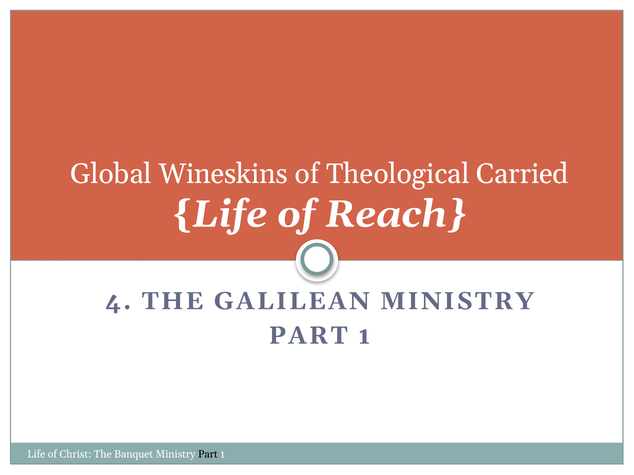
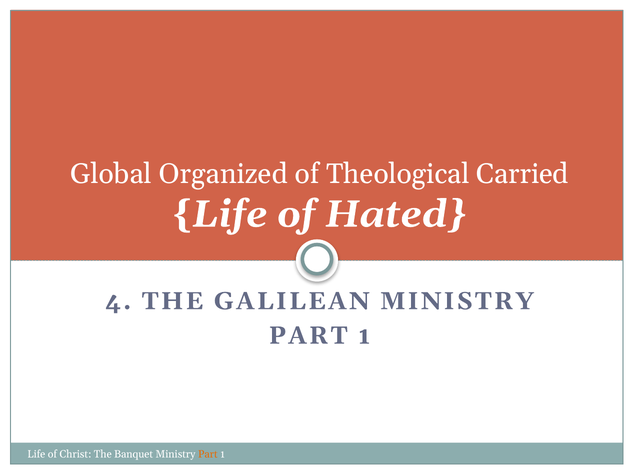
Wineskins: Wineskins -> Organized
Reach: Reach -> Hated
Part at (208, 455) colour: black -> orange
